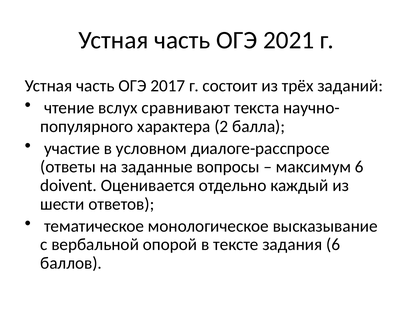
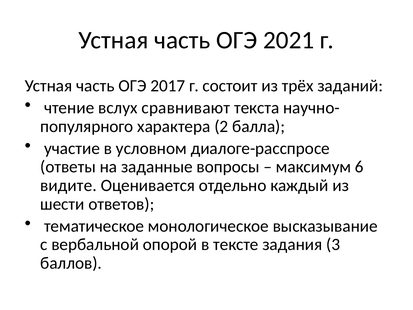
doivent: doivent -> видите
задания 6: 6 -> 3
